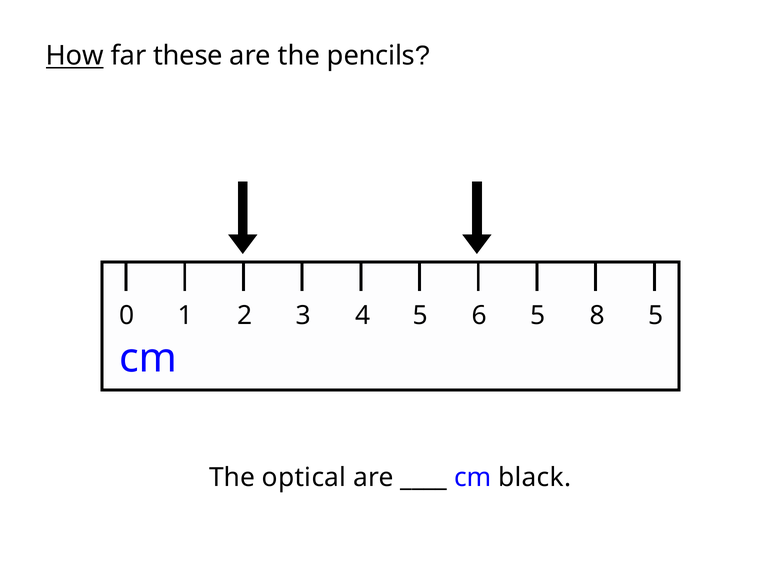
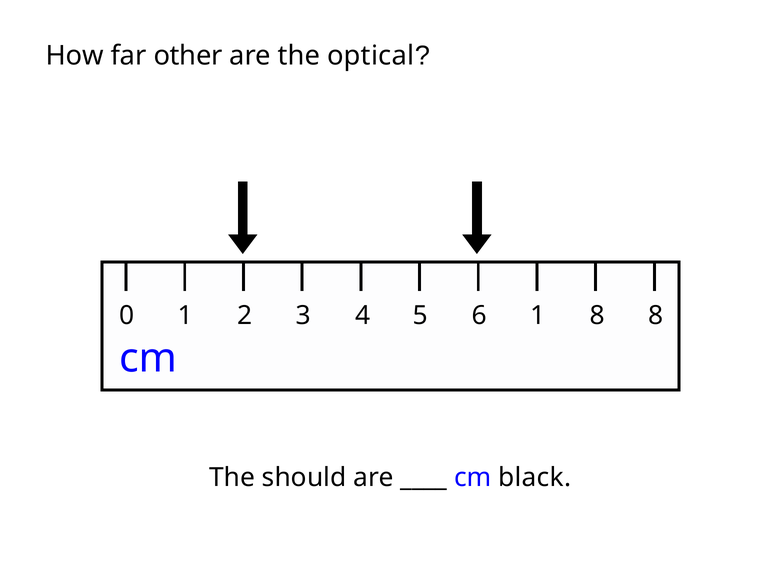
How underline: present -> none
these: these -> other
pencils: pencils -> optical
6 5: 5 -> 1
8 5: 5 -> 8
optical: optical -> should
